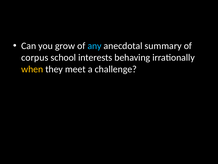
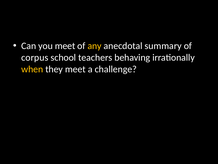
you grow: grow -> meet
any colour: light blue -> yellow
interests: interests -> teachers
